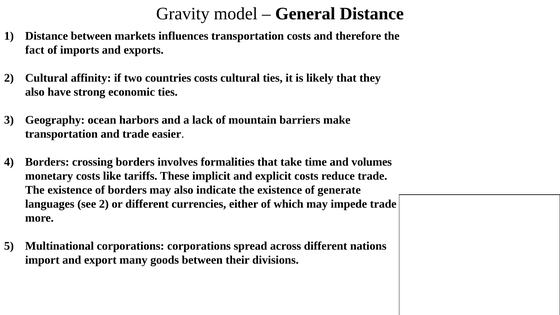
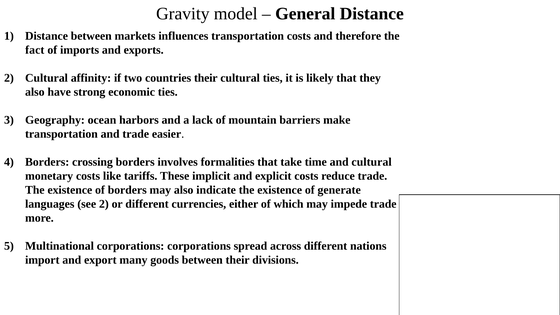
countries costs: costs -> their
and volumes: volumes -> cultural
